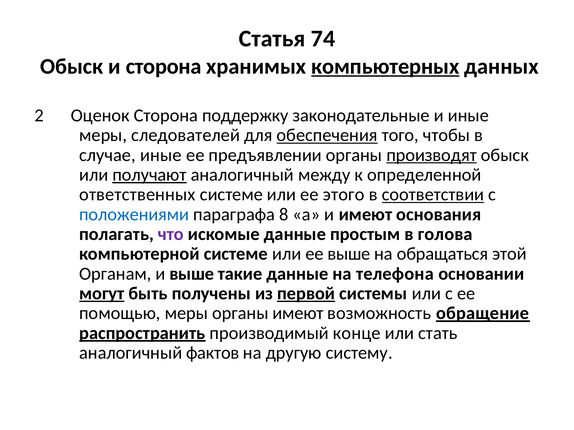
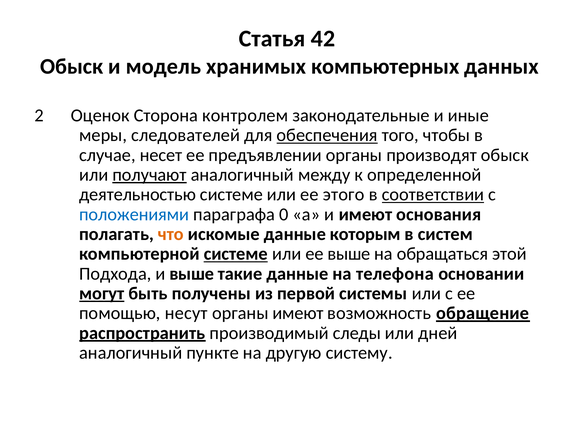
74: 74 -> 42
и сторона: сторона -> модель
компьютерных underline: present -> none
поддержку: поддержку -> контролем
случае иные: иные -> несет
производят underline: present -> none
ответственных: ответственных -> деятельностью
8: 8 -> 0
что colour: purple -> orange
простым: простым -> которым
голова: голова -> систем
системе at (236, 254) underline: none -> present
Oрганам: Oрганам -> Подхода
первой underline: present -> none
помощью меры: меры -> несут
конце: конце -> следы
стать: стать -> дней
фактов: фактов -> пункте
